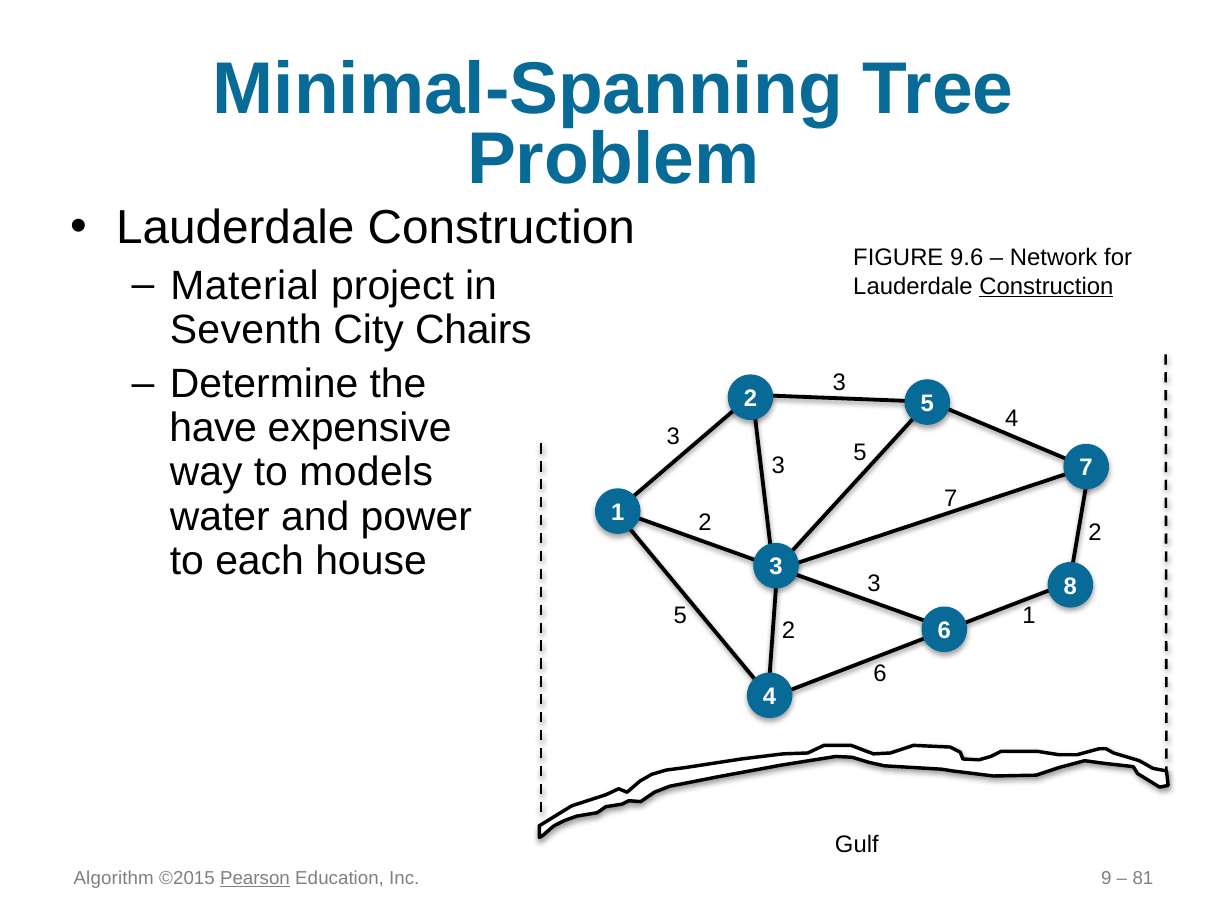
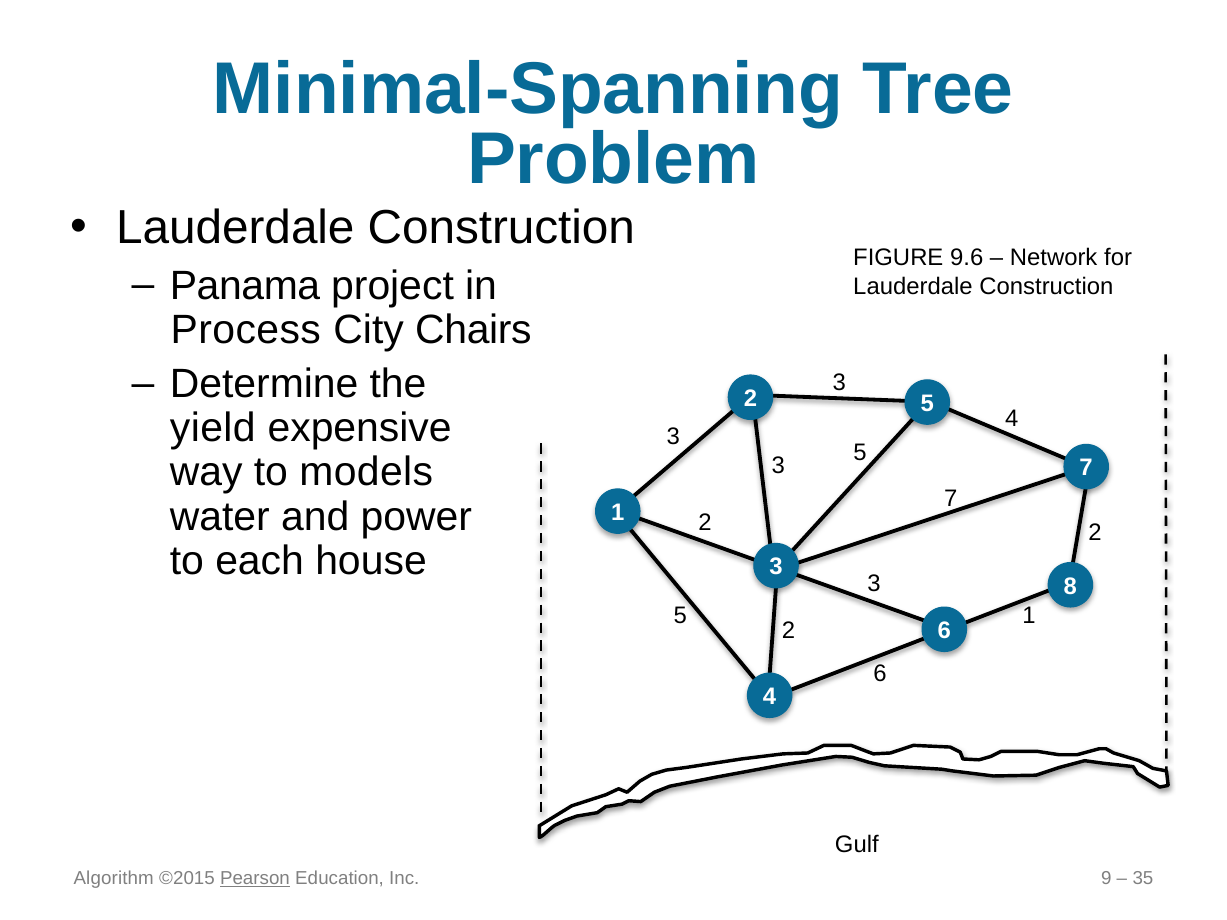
Material: Material -> Panama
Construction at (1046, 286) underline: present -> none
Seventh: Seventh -> Process
have: have -> yield
81: 81 -> 35
